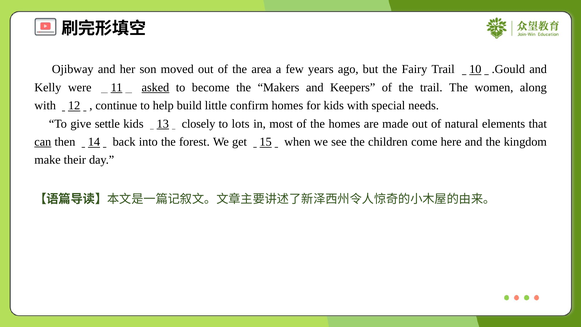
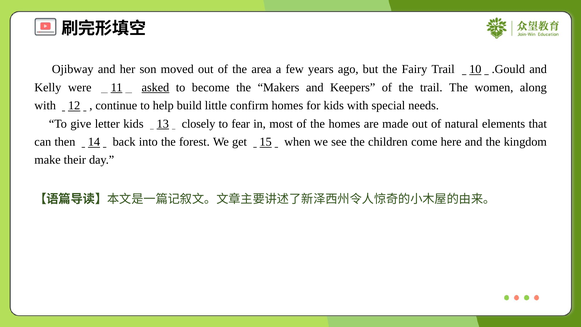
settle: settle -> letter
lots: lots -> fear
can underline: present -> none
